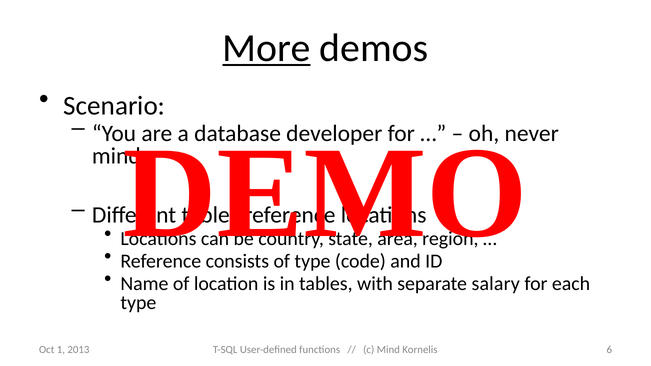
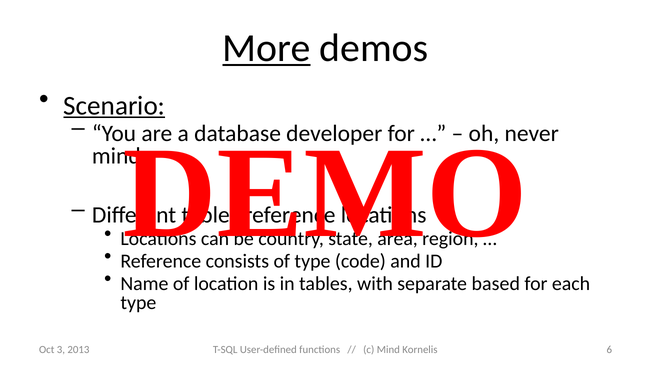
Scenario underline: none -> present
salary: salary -> based
1: 1 -> 3
